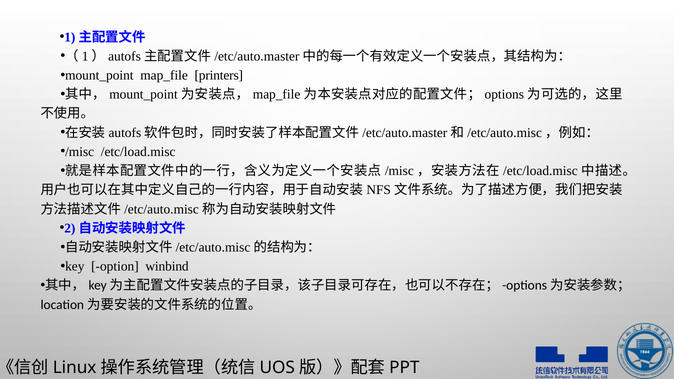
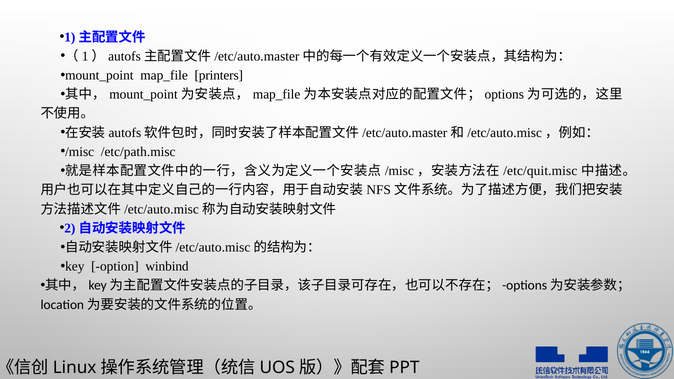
/etc/load.misc at (138, 152): /etc/load.misc -> /etc/path.misc
/etc/load.misc at (540, 171): /etc/load.misc -> /etc/quit.misc
